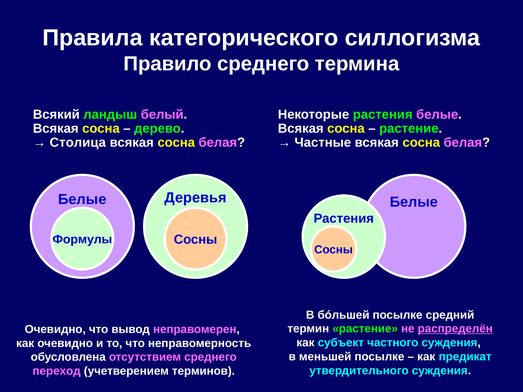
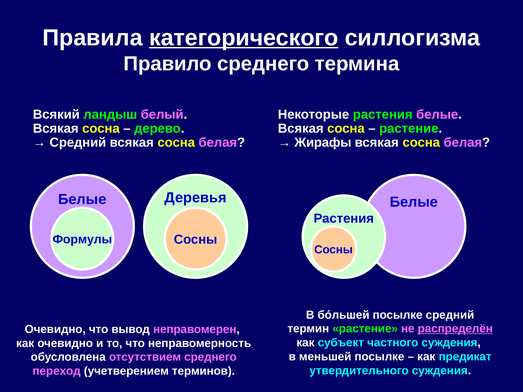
категорического underline: none -> present
Столица at (78, 143): Столица -> Средний
Частные: Частные -> Жирафы
